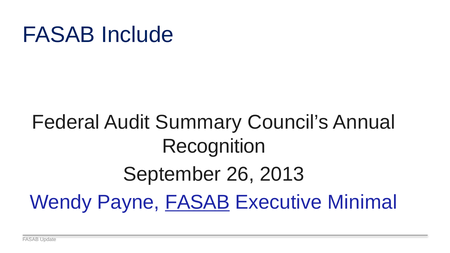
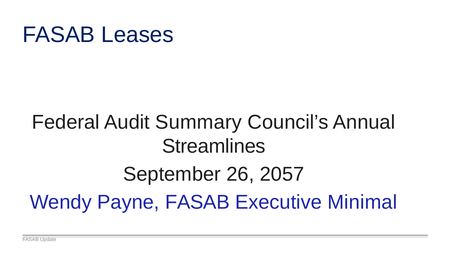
Include: Include -> Leases
Recognition: Recognition -> Streamlines
2013: 2013 -> 2057
FASAB at (197, 202) underline: present -> none
